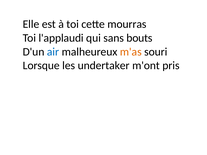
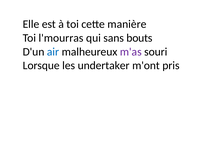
mourras: mourras -> manière
l'applaudi: l'applaudi -> l'mourras
m'as colour: orange -> purple
